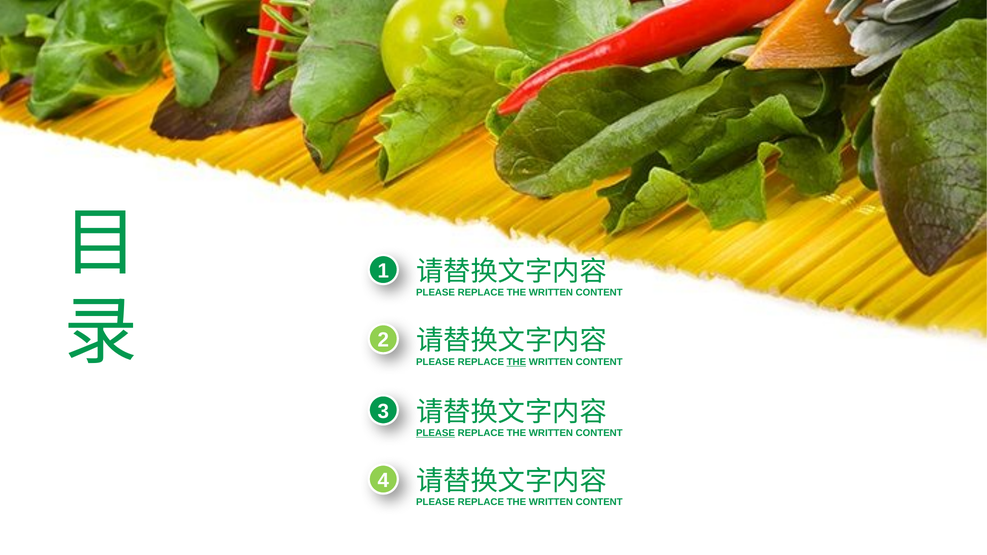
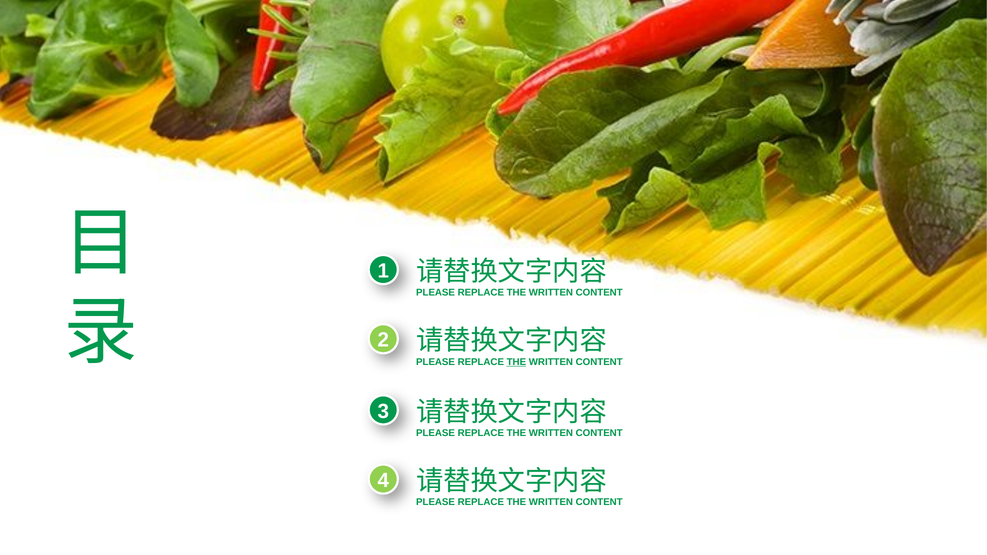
PLEASE at (436, 433) underline: present -> none
